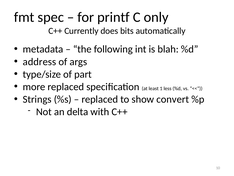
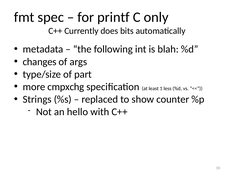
address: address -> changes
more replaced: replaced -> cmpxchg
convert: convert -> counter
delta: delta -> hello
